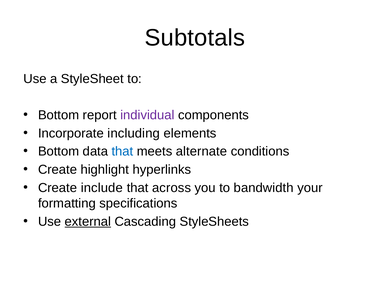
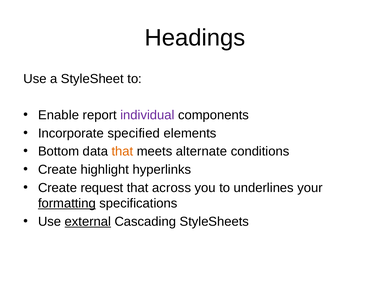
Subtotals: Subtotals -> Headings
Bottom at (59, 115): Bottom -> Enable
including: including -> specified
that at (122, 152) colour: blue -> orange
include: include -> request
bandwidth: bandwidth -> underlines
formatting underline: none -> present
